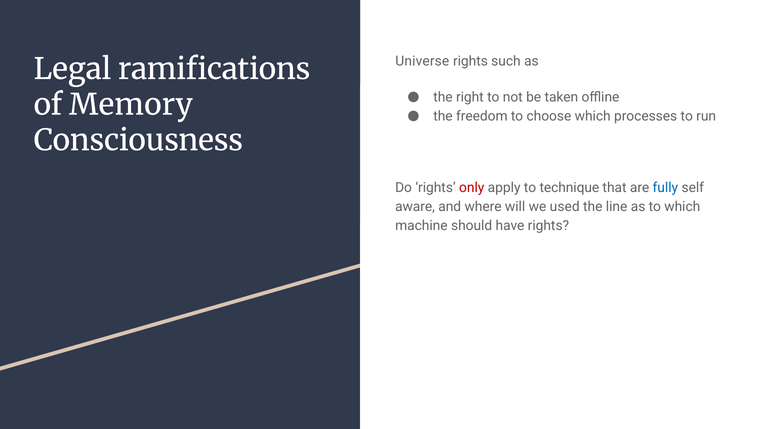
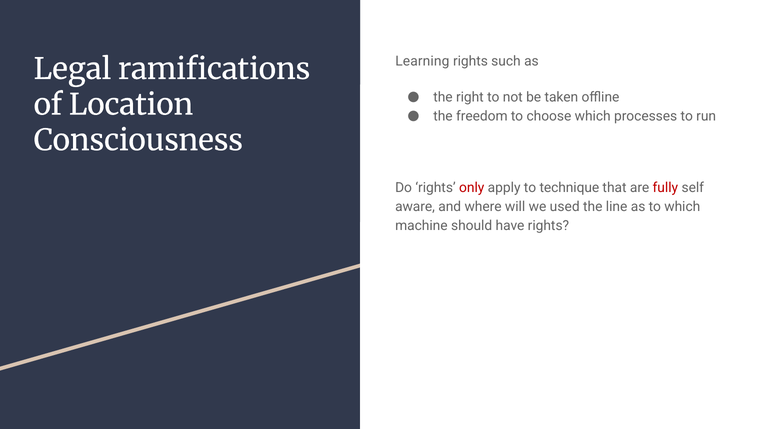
Universe: Universe -> Learning
Memory: Memory -> Location
fully colour: blue -> red
